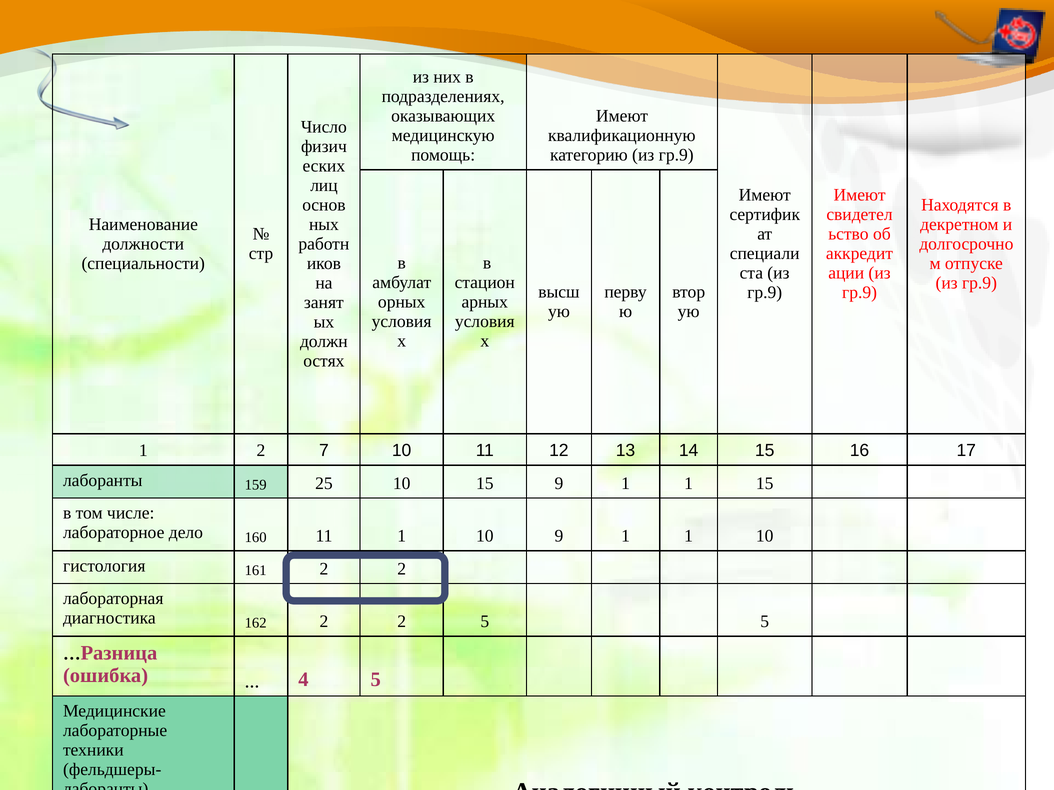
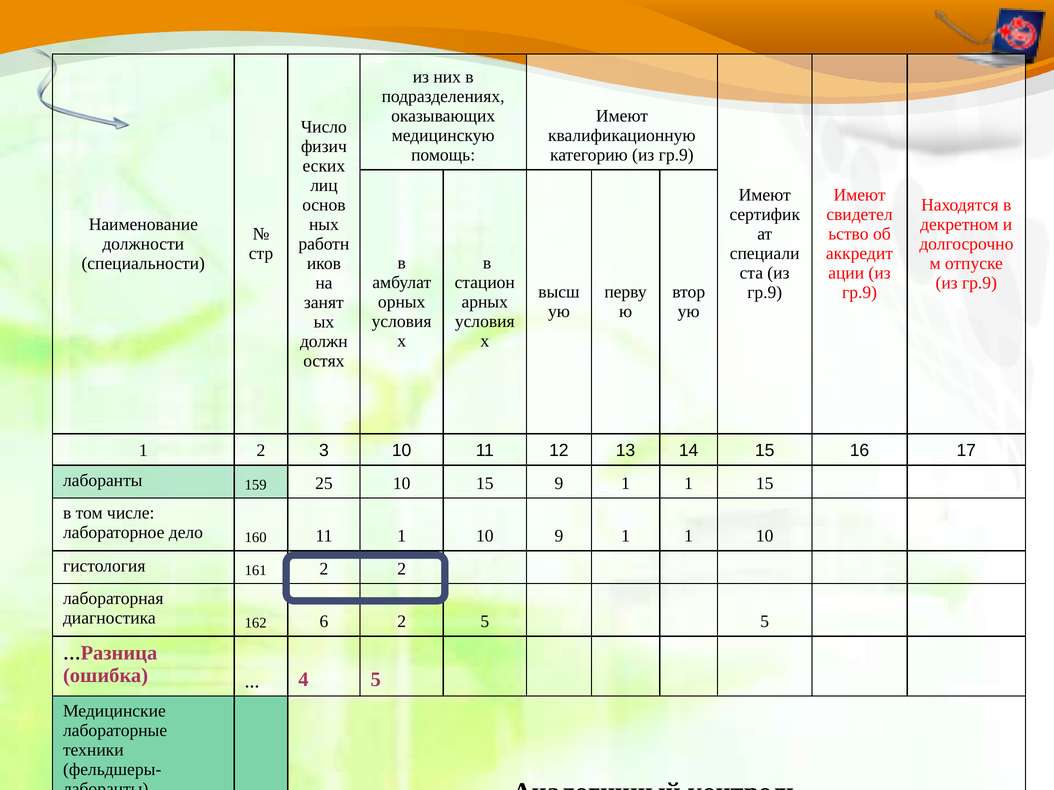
7: 7 -> 3
162 2: 2 -> 6
